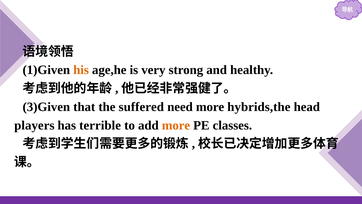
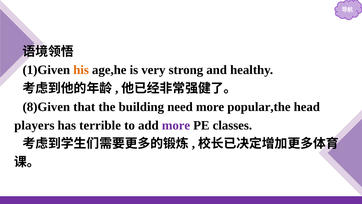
3)Given: 3)Given -> 8)Given
suffered: suffered -> building
hybrids,the: hybrids,the -> popular,the
more at (176, 125) colour: orange -> purple
